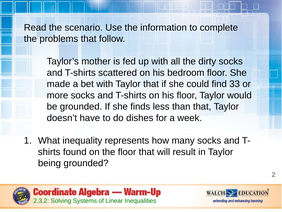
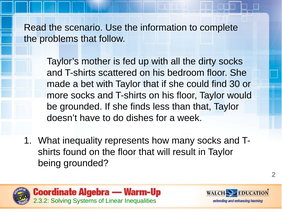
33: 33 -> 30
